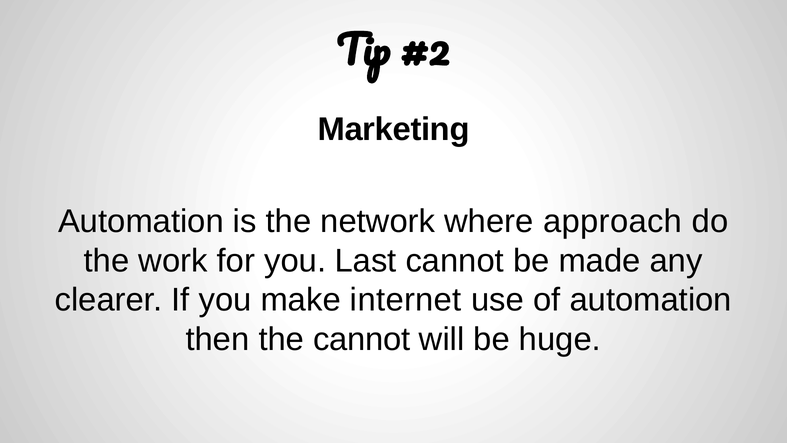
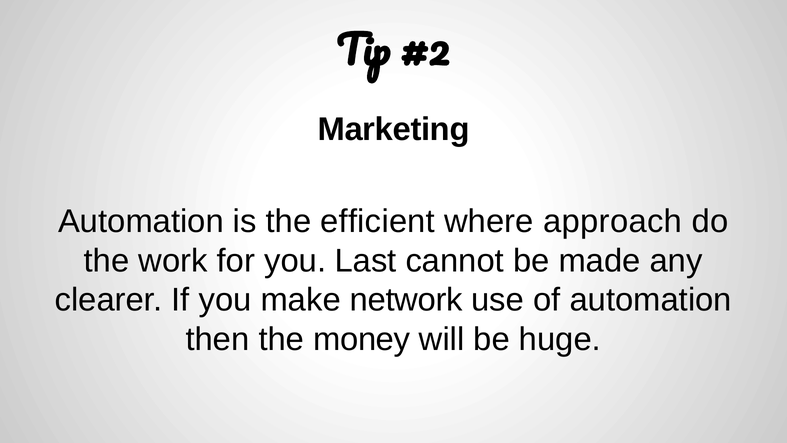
network: network -> efficient
internet: internet -> network
the cannot: cannot -> money
